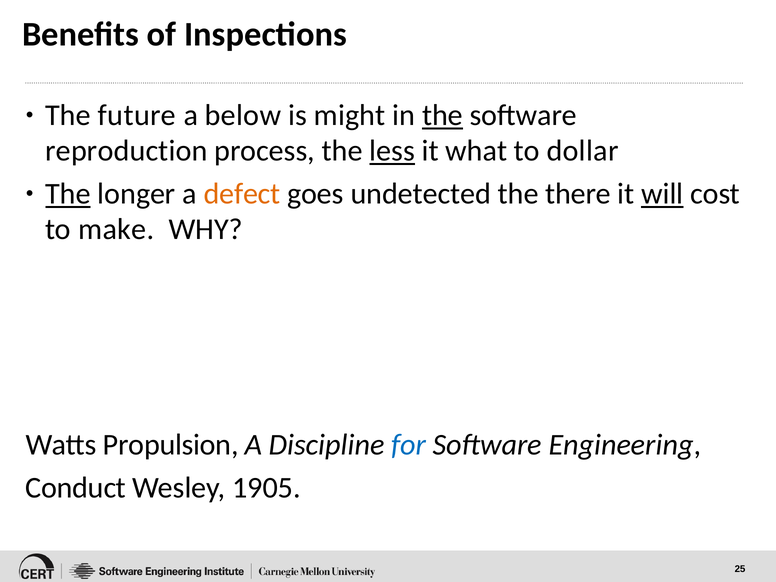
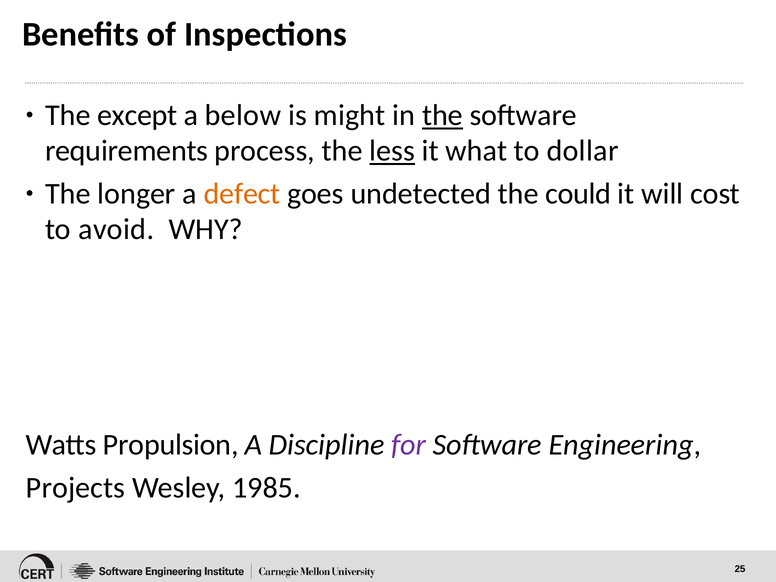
future: future -> except
reproduction: reproduction -> requirements
The at (68, 194) underline: present -> none
there: there -> could
will underline: present -> none
make: make -> avoid
for colour: blue -> purple
Conduct: Conduct -> Projects
1905: 1905 -> 1985
